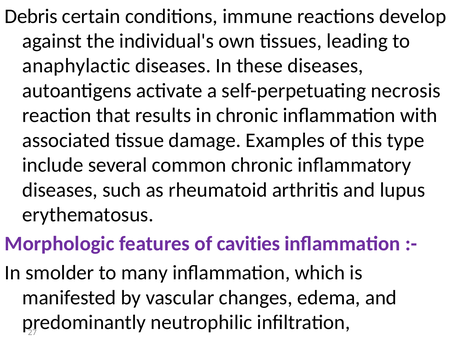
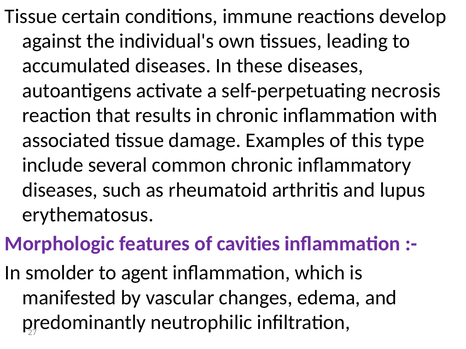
Debris at (31, 16): Debris -> Tissue
anaphylactic: anaphylactic -> accumulated
many: many -> agent
